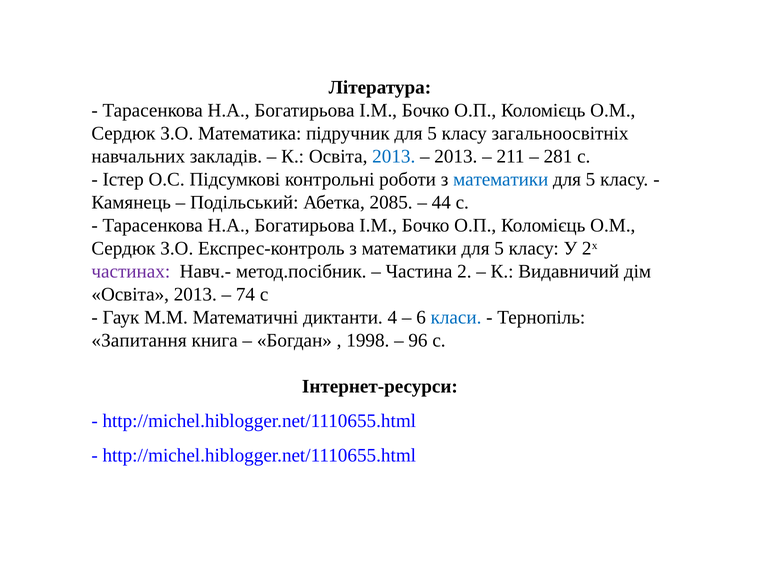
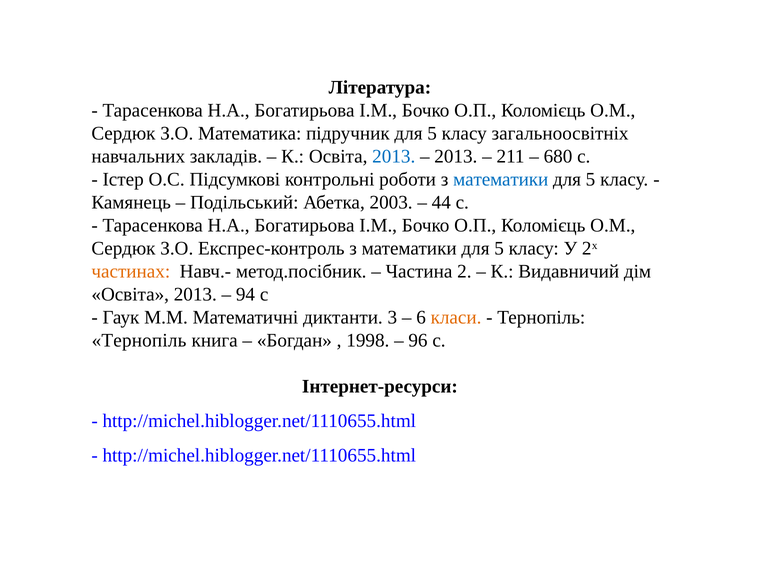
281: 281 -> 680
2085: 2085 -> 2003
частинах colour: purple -> orange
74: 74 -> 94
4: 4 -> 3
класи colour: blue -> orange
Запитання at (139, 340): Запитання -> Тернопіль
